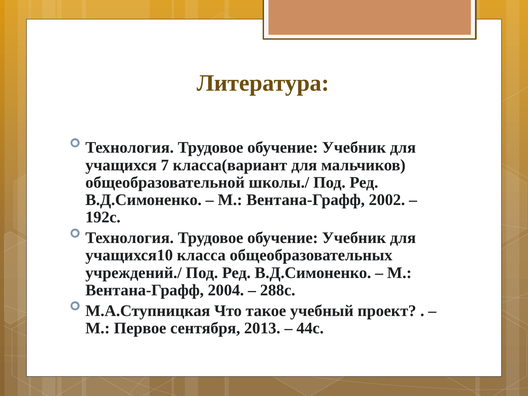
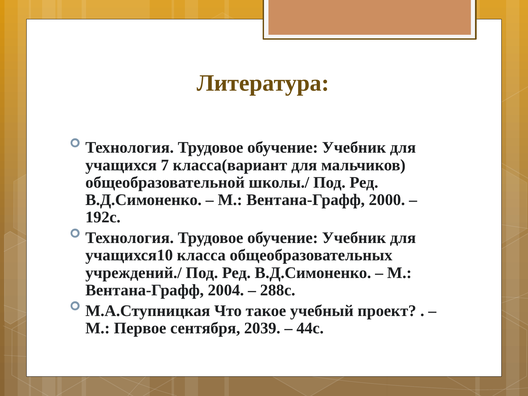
2002: 2002 -> 2000
2013: 2013 -> 2039
